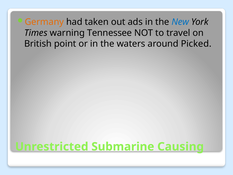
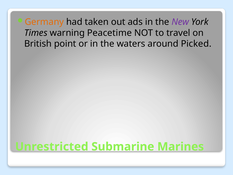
New colour: blue -> purple
Tennessee: Tennessee -> Peacetime
Causing: Causing -> Marines
